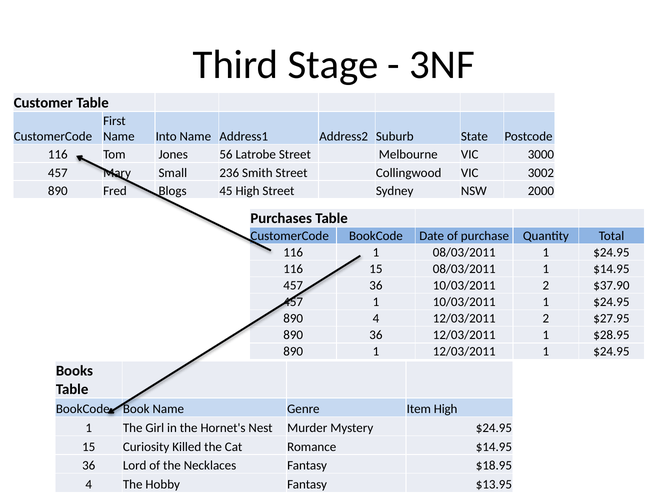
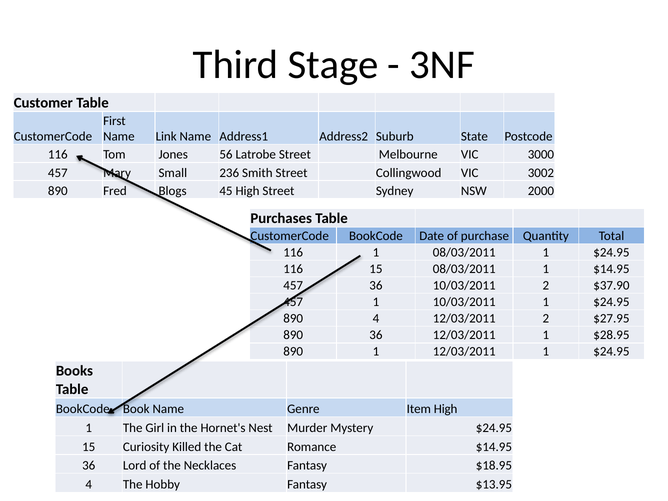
Into: Into -> Link
